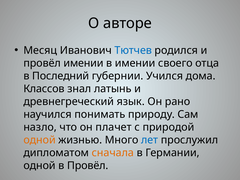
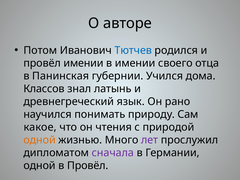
Месяц: Месяц -> Потом
Последний: Последний -> Панинская
назло: назло -> какое
плачет: плачет -> чтения
лет colour: blue -> purple
сначала colour: orange -> purple
